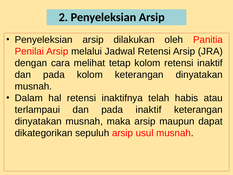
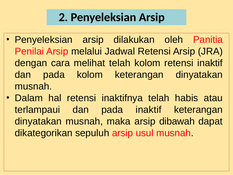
melihat tetap: tetap -> telah
maupun: maupun -> dibawah
